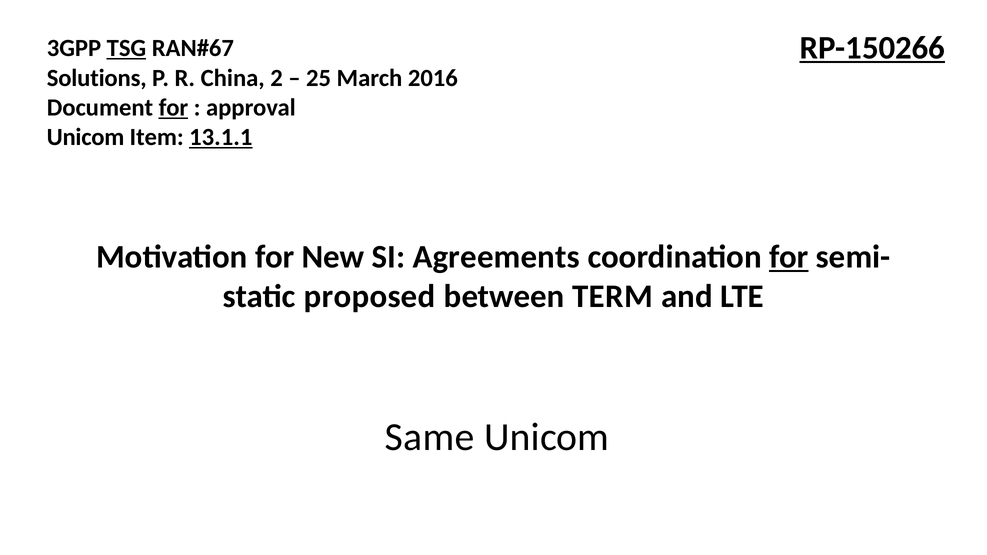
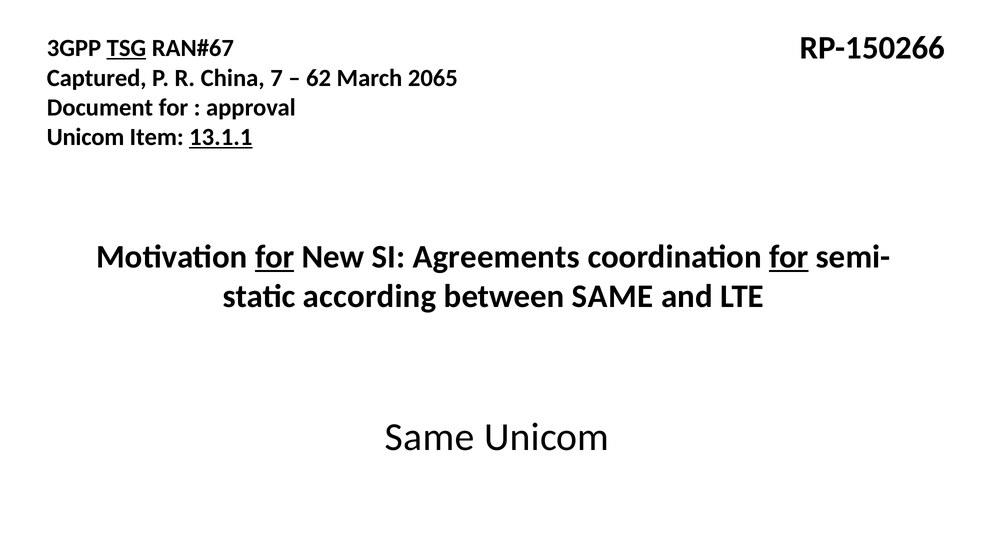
RP-150266 underline: present -> none
Solutions: Solutions -> Captured
2: 2 -> 7
25: 25 -> 62
2016: 2016 -> 2065
for at (173, 107) underline: present -> none
for at (275, 257) underline: none -> present
proposed: proposed -> according
between TERM: TERM -> SAME
